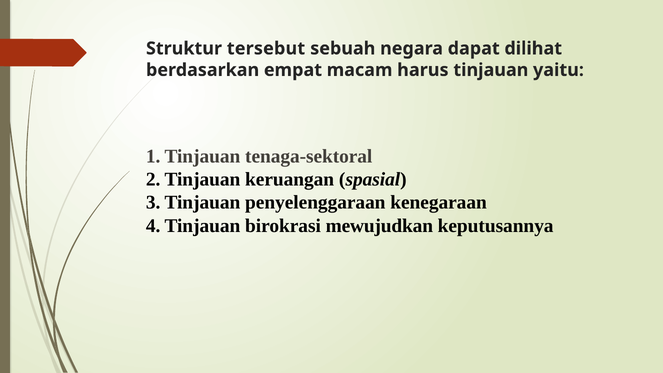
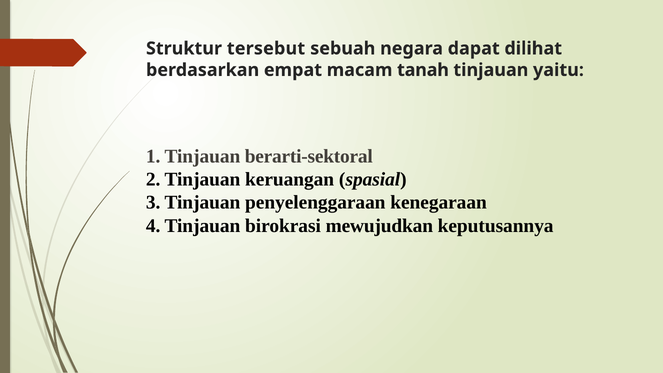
harus: harus -> tanah
tenaga-sektoral: tenaga-sektoral -> berarti-sektoral
